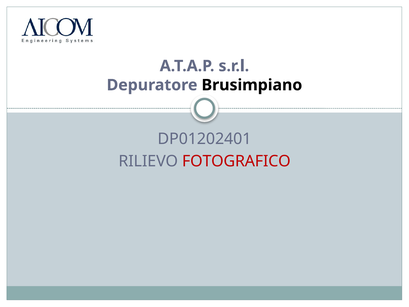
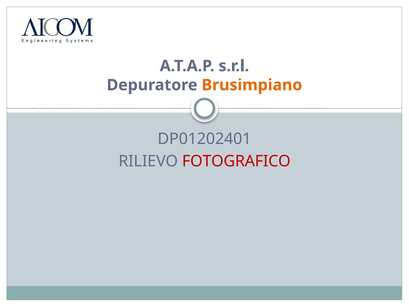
Brusimpiano colour: black -> orange
